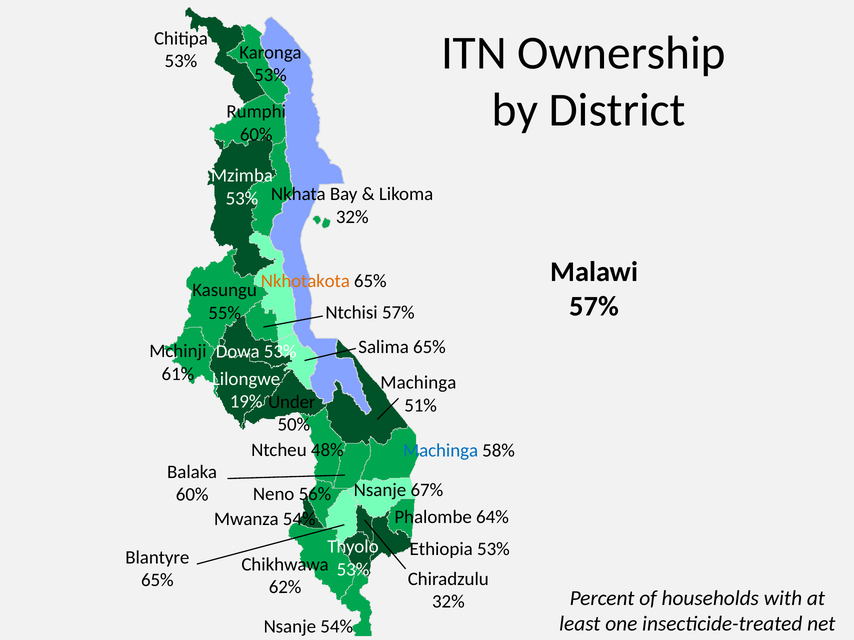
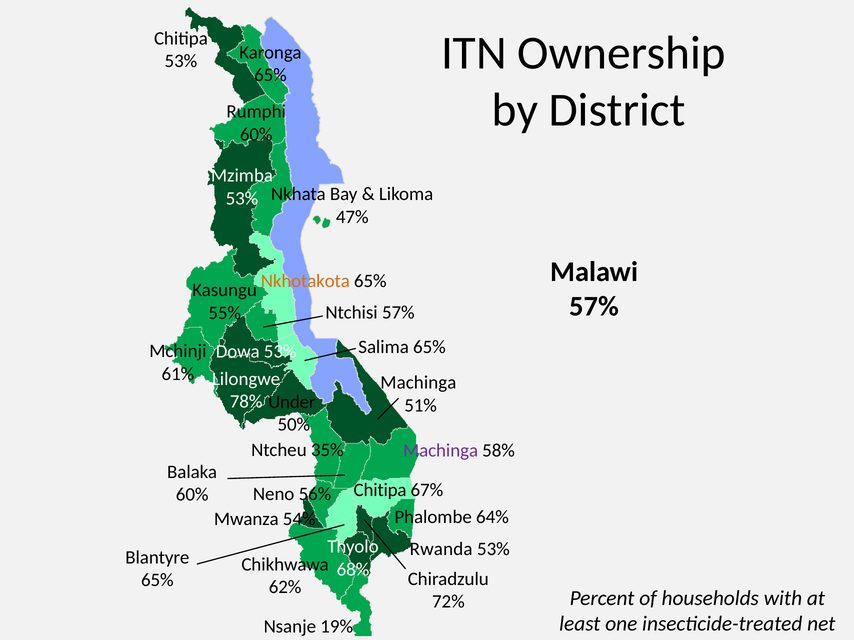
53% at (270, 75): 53% -> 65%
32% at (352, 217): 32% -> 47%
19%: 19% -> 78%
48%: 48% -> 35%
Machinga at (441, 451) colour: blue -> purple
Nsanje at (380, 490): Nsanje -> Chitipa
Ethiopia: Ethiopia -> Rwanda
53% at (353, 570): 53% -> 68%
32% at (448, 602): 32% -> 72%
Nsanje 54%: 54% -> 19%
